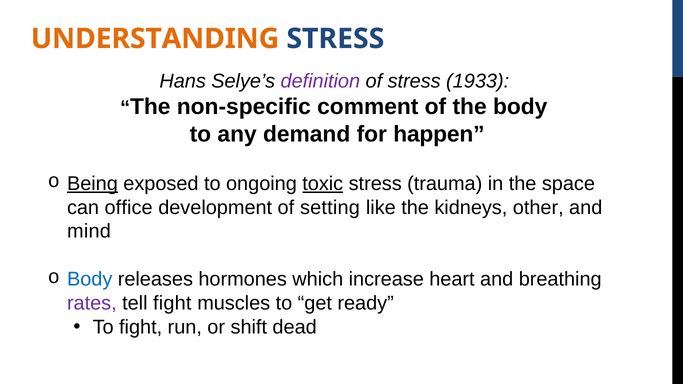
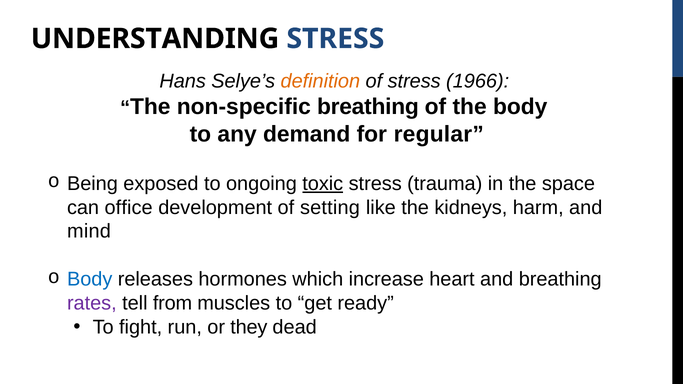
UNDERSTANDING colour: orange -> black
definition colour: purple -> orange
1933: 1933 -> 1966
non-specific comment: comment -> breathing
happen: happen -> regular
Being underline: present -> none
other: other -> harm
tell fight: fight -> from
shift: shift -> they
